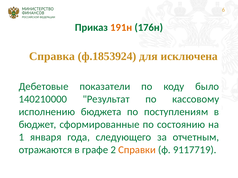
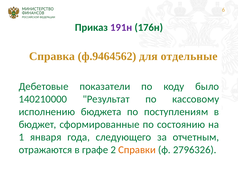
191н colour: orange -> purple
ф.1853924: ф.1853924 -> ф.9464562
исключена: исключена -> отдельные
9117719: 9117719 -> 2796326
